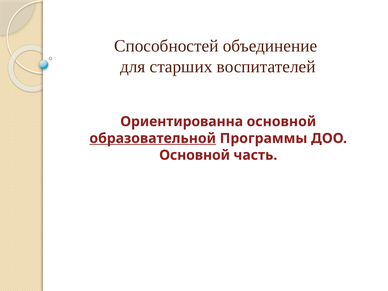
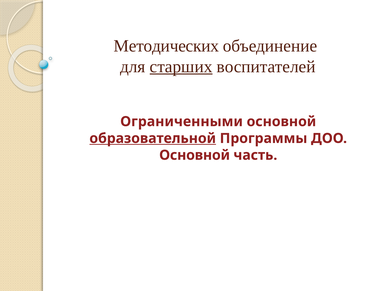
Способностей: Способностей -> Методических
старших underline: none -> present
Ориентированна: Ориентированна -> Ограниченными
